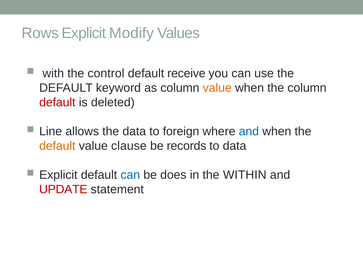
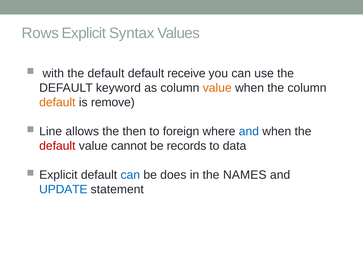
Modify: Modify -> Syntax
with the control: control -> default
default at (57, 102) colour: red -> orange
deleted: deleted -> remove
the data: data -> then
default at (57, 146) colour: orange -> red
clause: clause -> cannot
WITHIN: WITHIN -> NAMES
UPDATE colour: red -> blue
